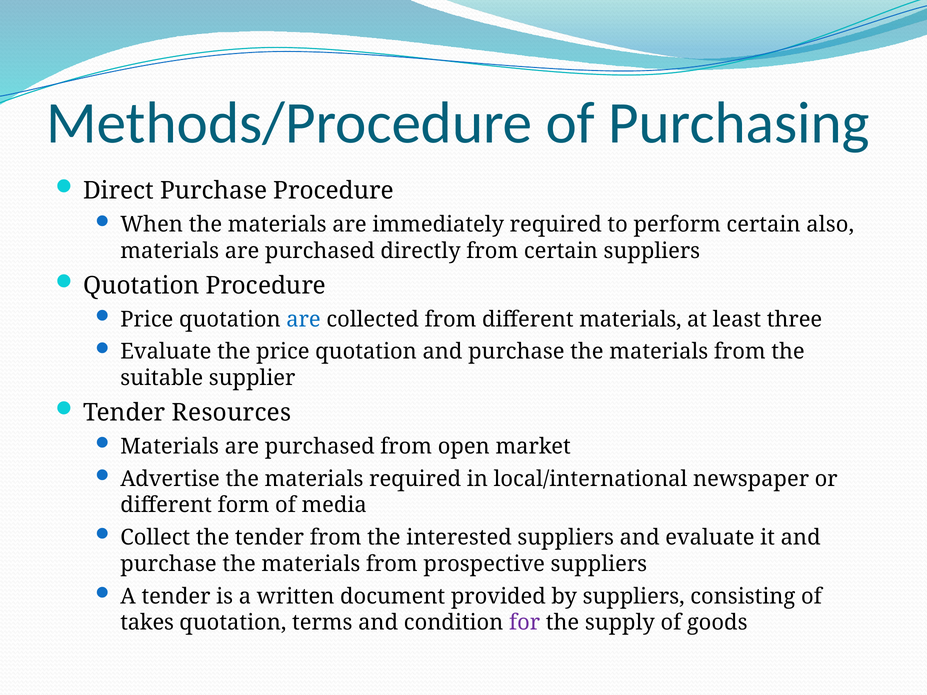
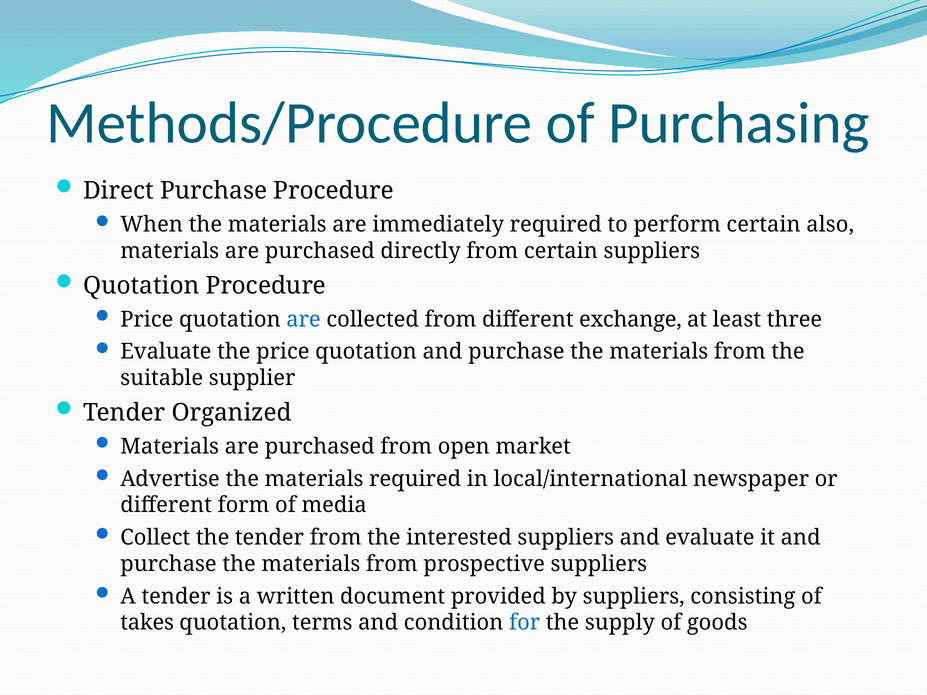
different materials: materials -> exchange
Resources: Resources -> Organized
for colour: purple -> blue
